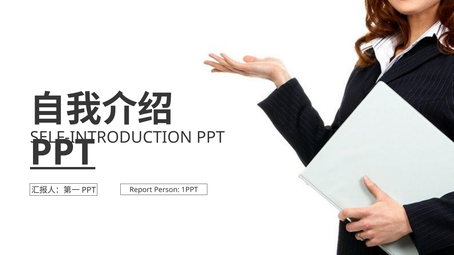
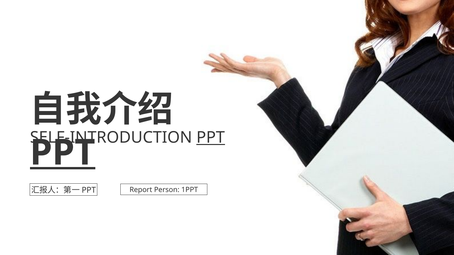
PPT at (211, 138) underline: none -> present
